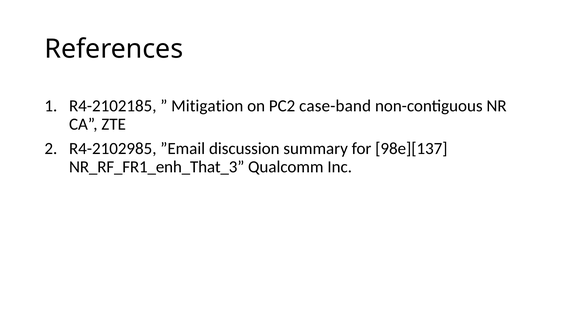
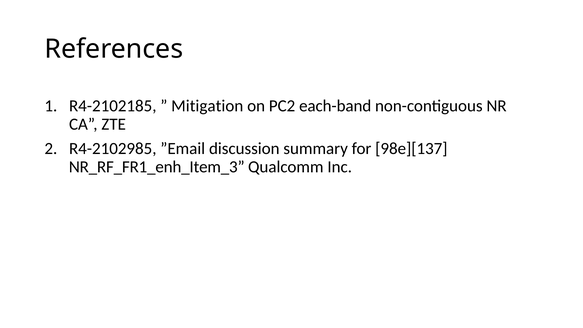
case-band: case-band -> each-band
NR_RF_FR1_enh_That_3: NR_RF_FR1_enh_That_3 -> NR_RF_FR1_enh_Item_3
